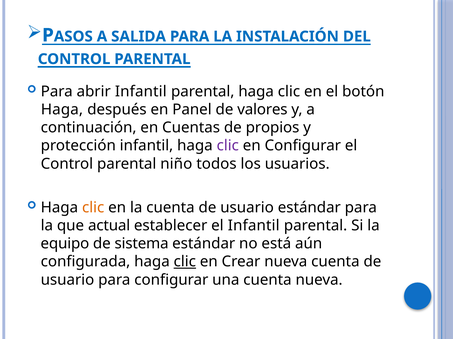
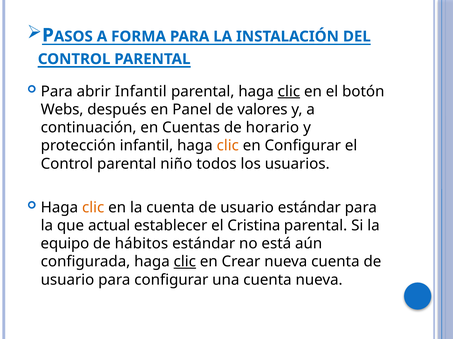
SALIDA: SALIDA -> FORMA
clic at (289, 92) underline: none -> present
Haga at (62, 110): Haga -> Webs
propios: propios -> horario
clic at (228, 146) colour: purple -> orange
el Infantil: Infantil -> Cristina
sistema: sistema -> hábitos
